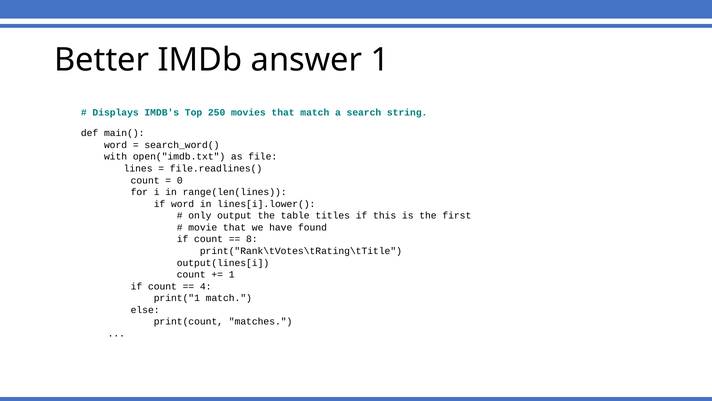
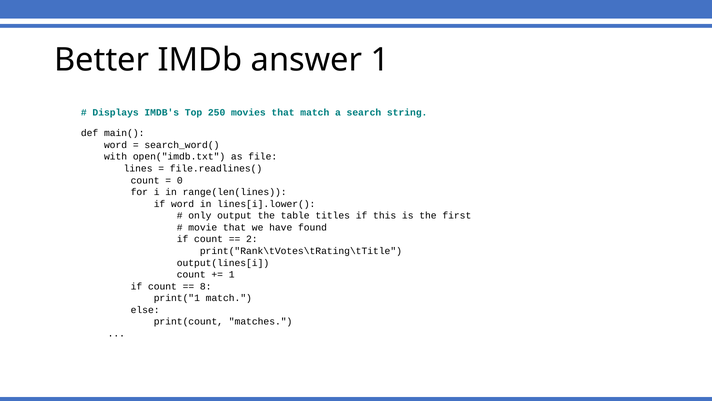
8: 8 -> 2
4: 4 -> 8
